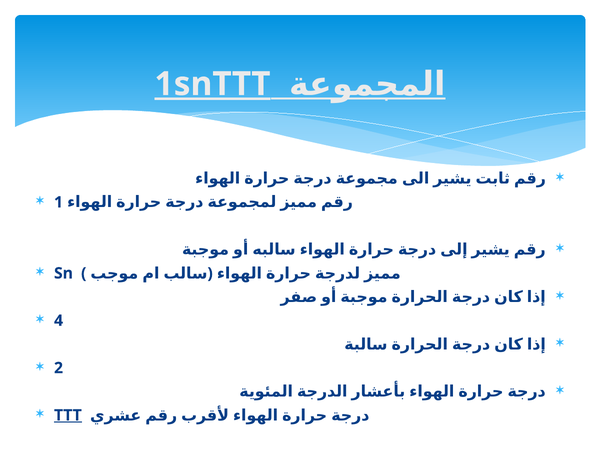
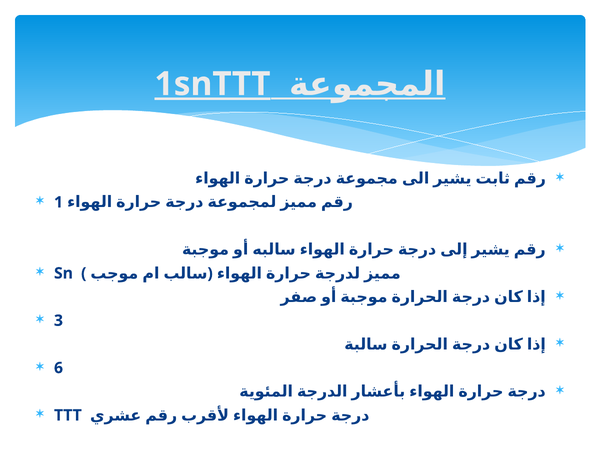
4: 4 -> 3
2: 2 -> 6
TTT underline: present -> none
